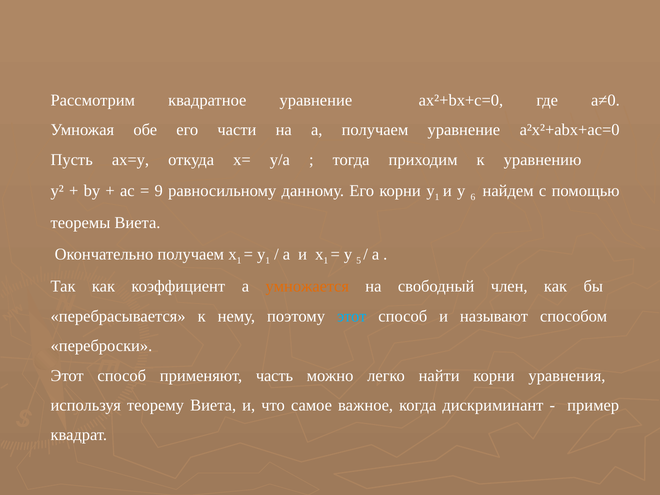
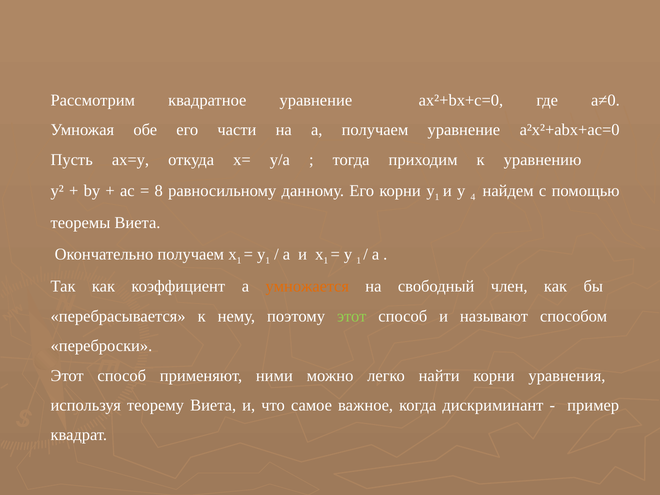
9: 9 -> 8
6: 6 -> 4
5 at (359, 260): 5 -> 1
этот at (352, 316) colour: light blue -> light green
часть: часть -> ними
